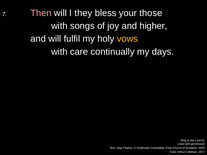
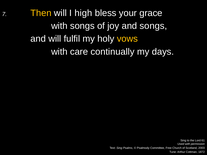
Then colour: pink -> yellow
they: they -> high
those: those -> grace
and higher: higher -> songs
